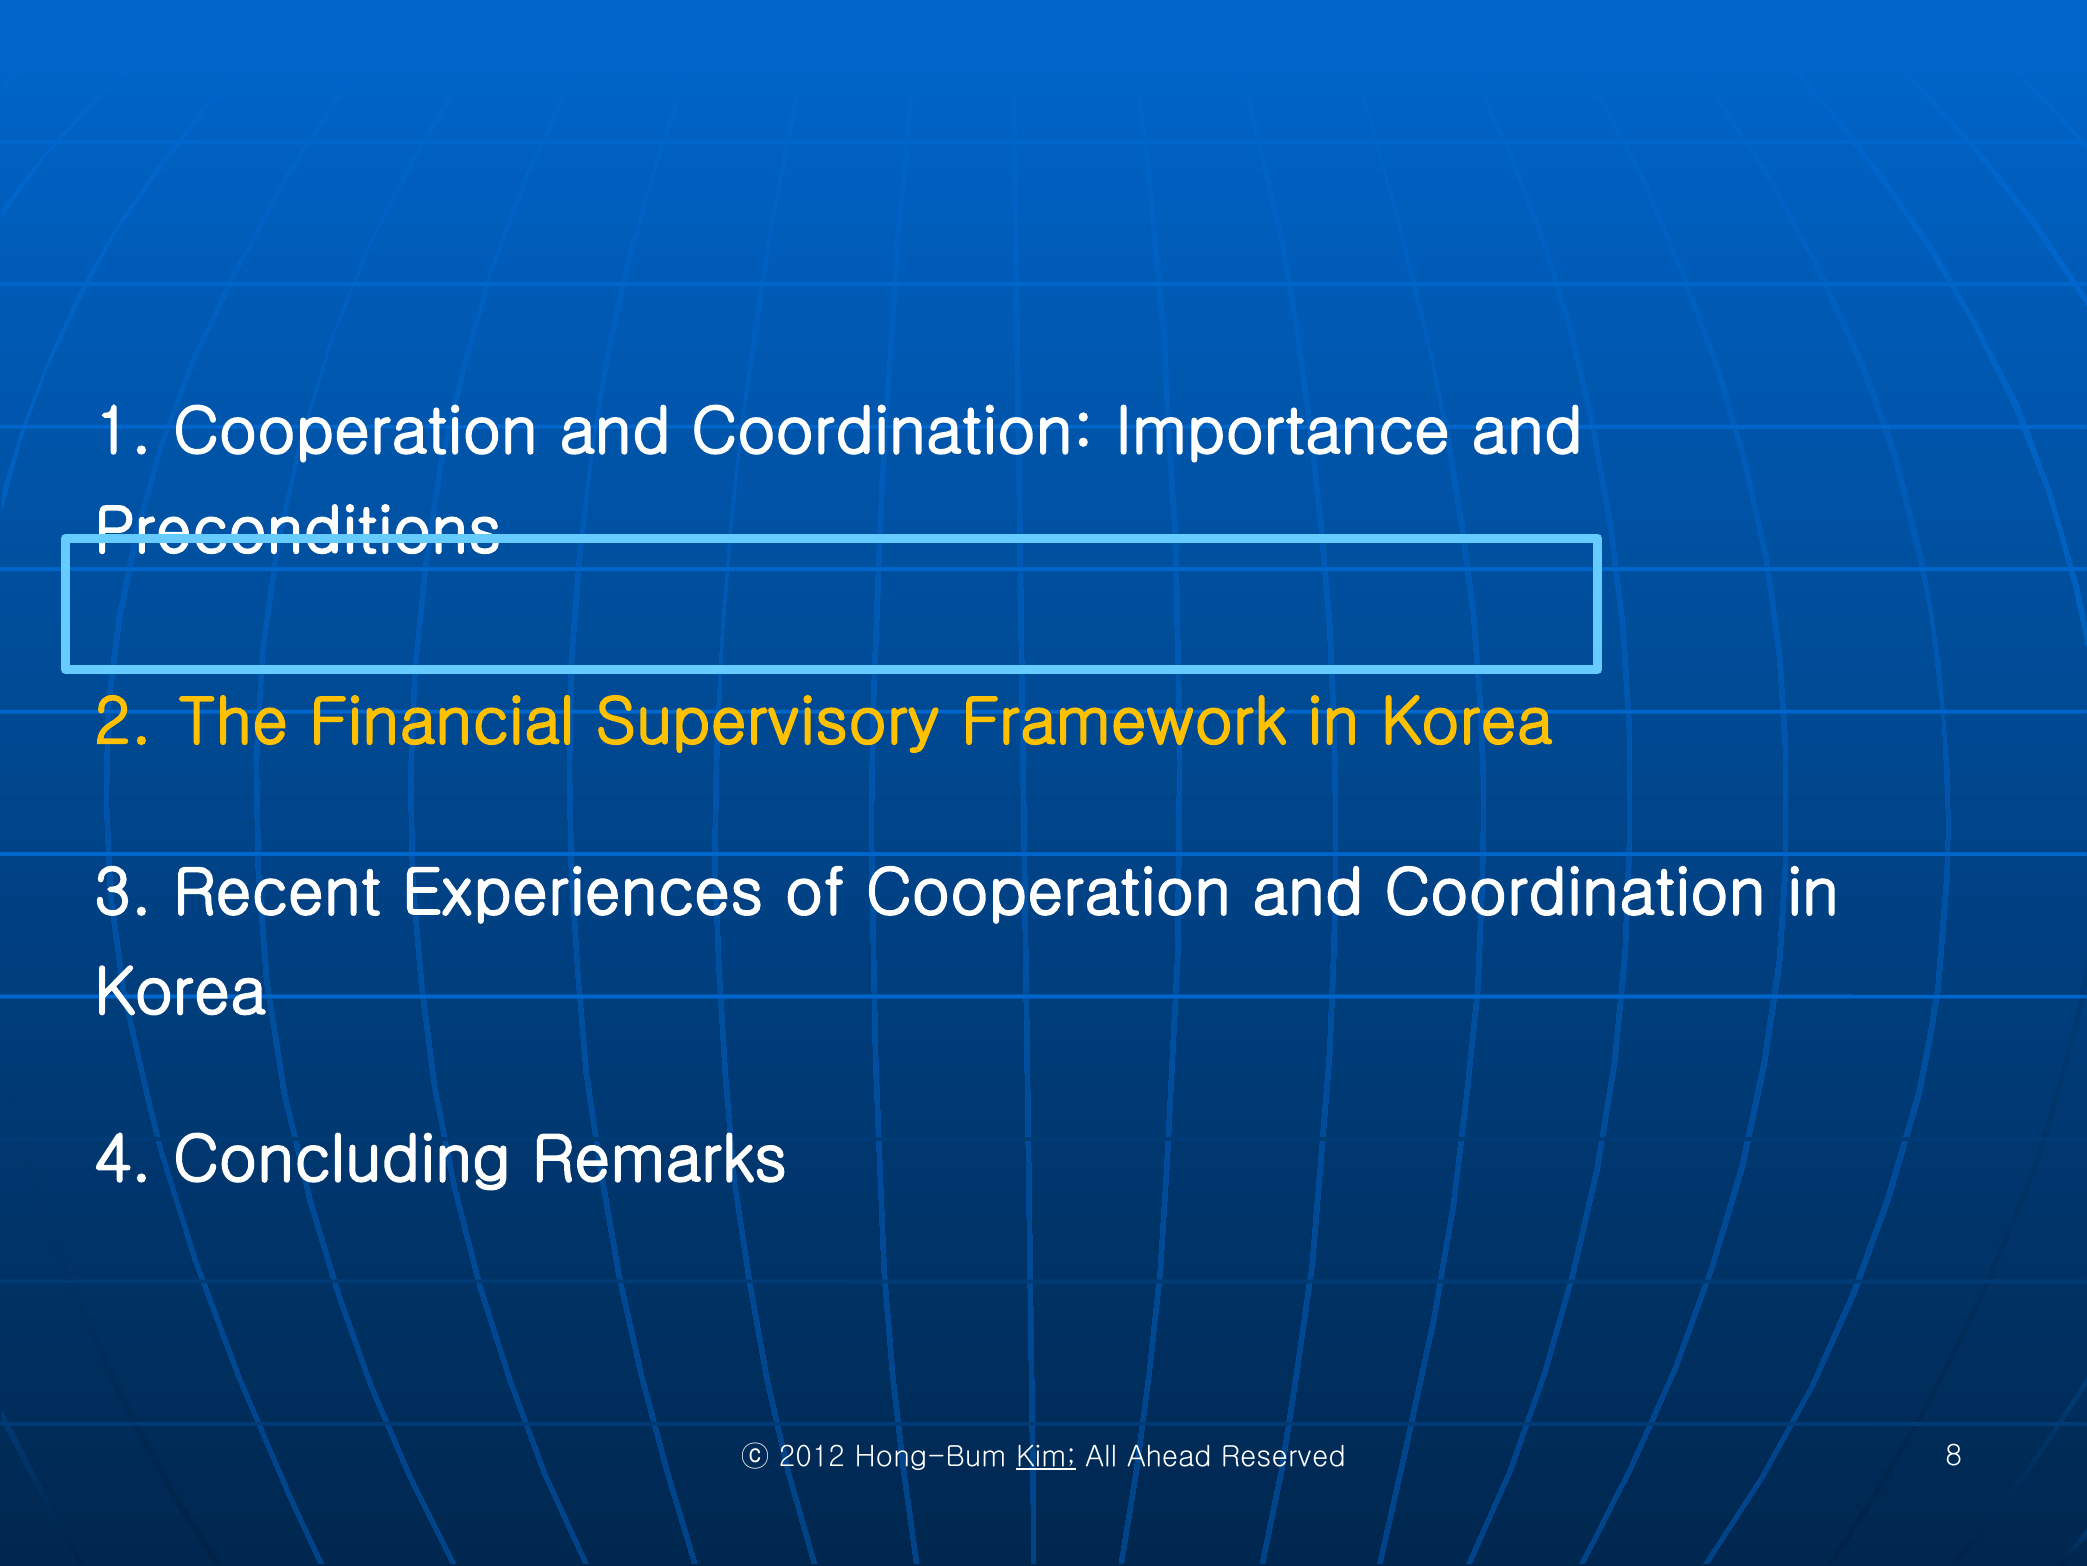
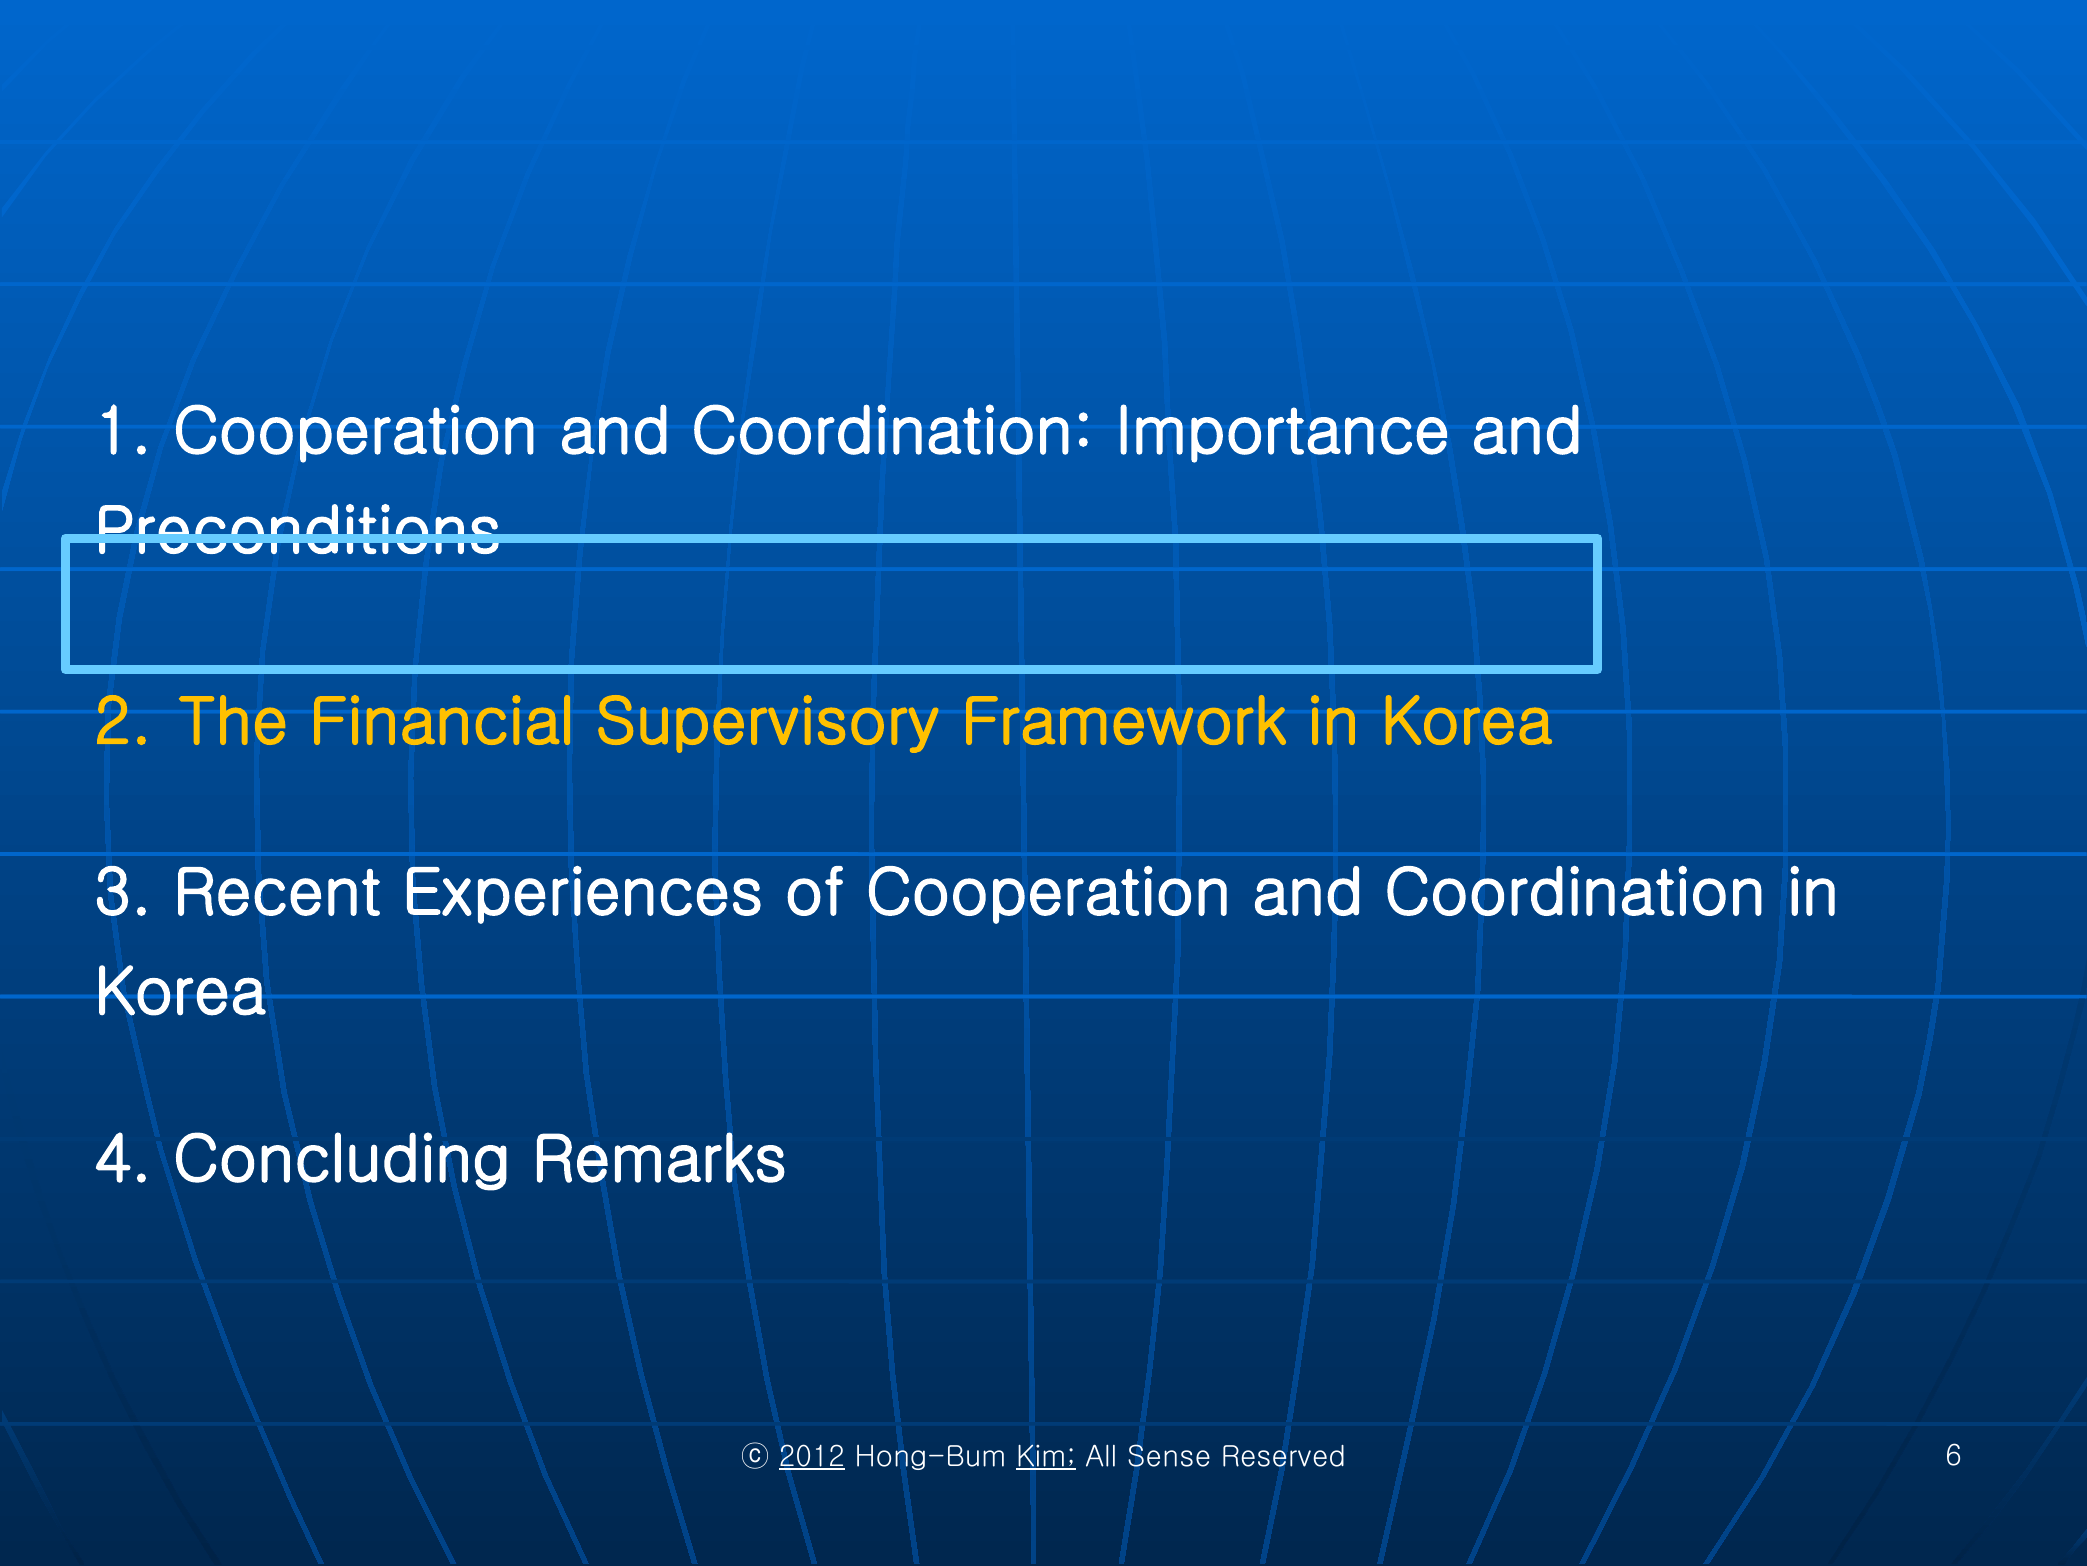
2012 underline: none -> present
Ahead: Ahead -> Sense
8: 8 -> 6
